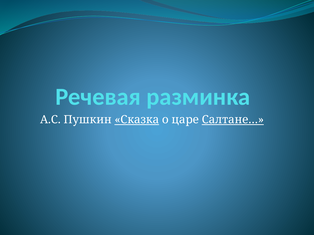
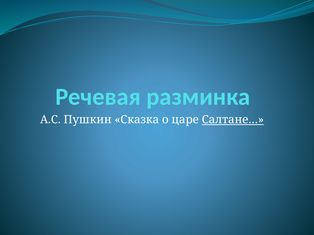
Сказка underline: present -> none
